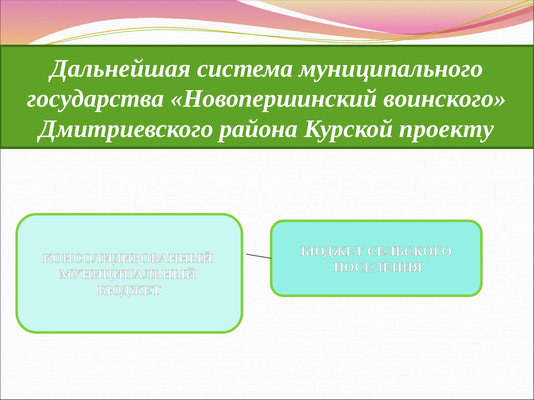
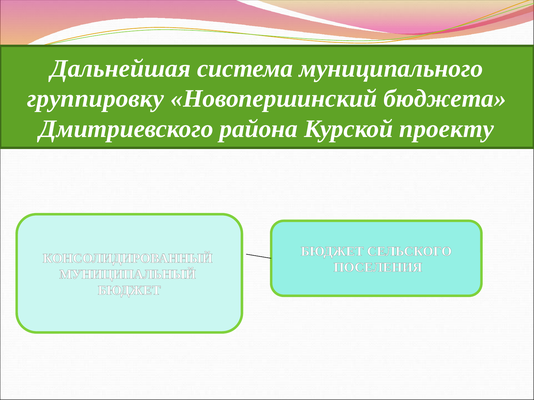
государства: государства -> группировку
воинского: воинского -> бюджета
